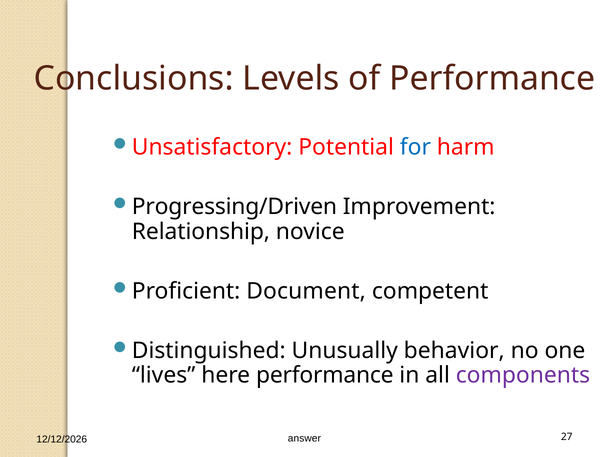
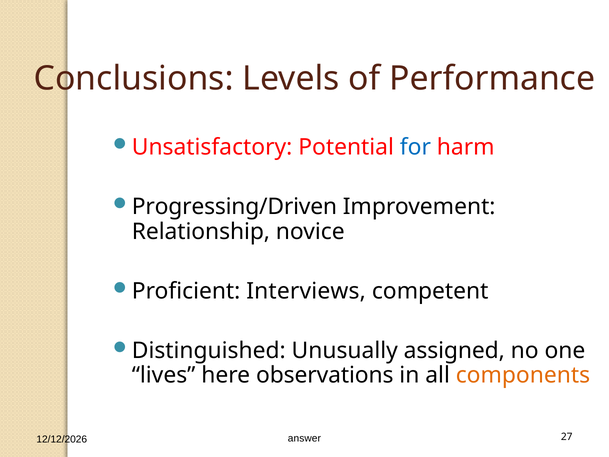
Document: Document -> Interviews
behavior: behavior -> assigned
here performance: performance -> observations
components colour: purple -> orange
